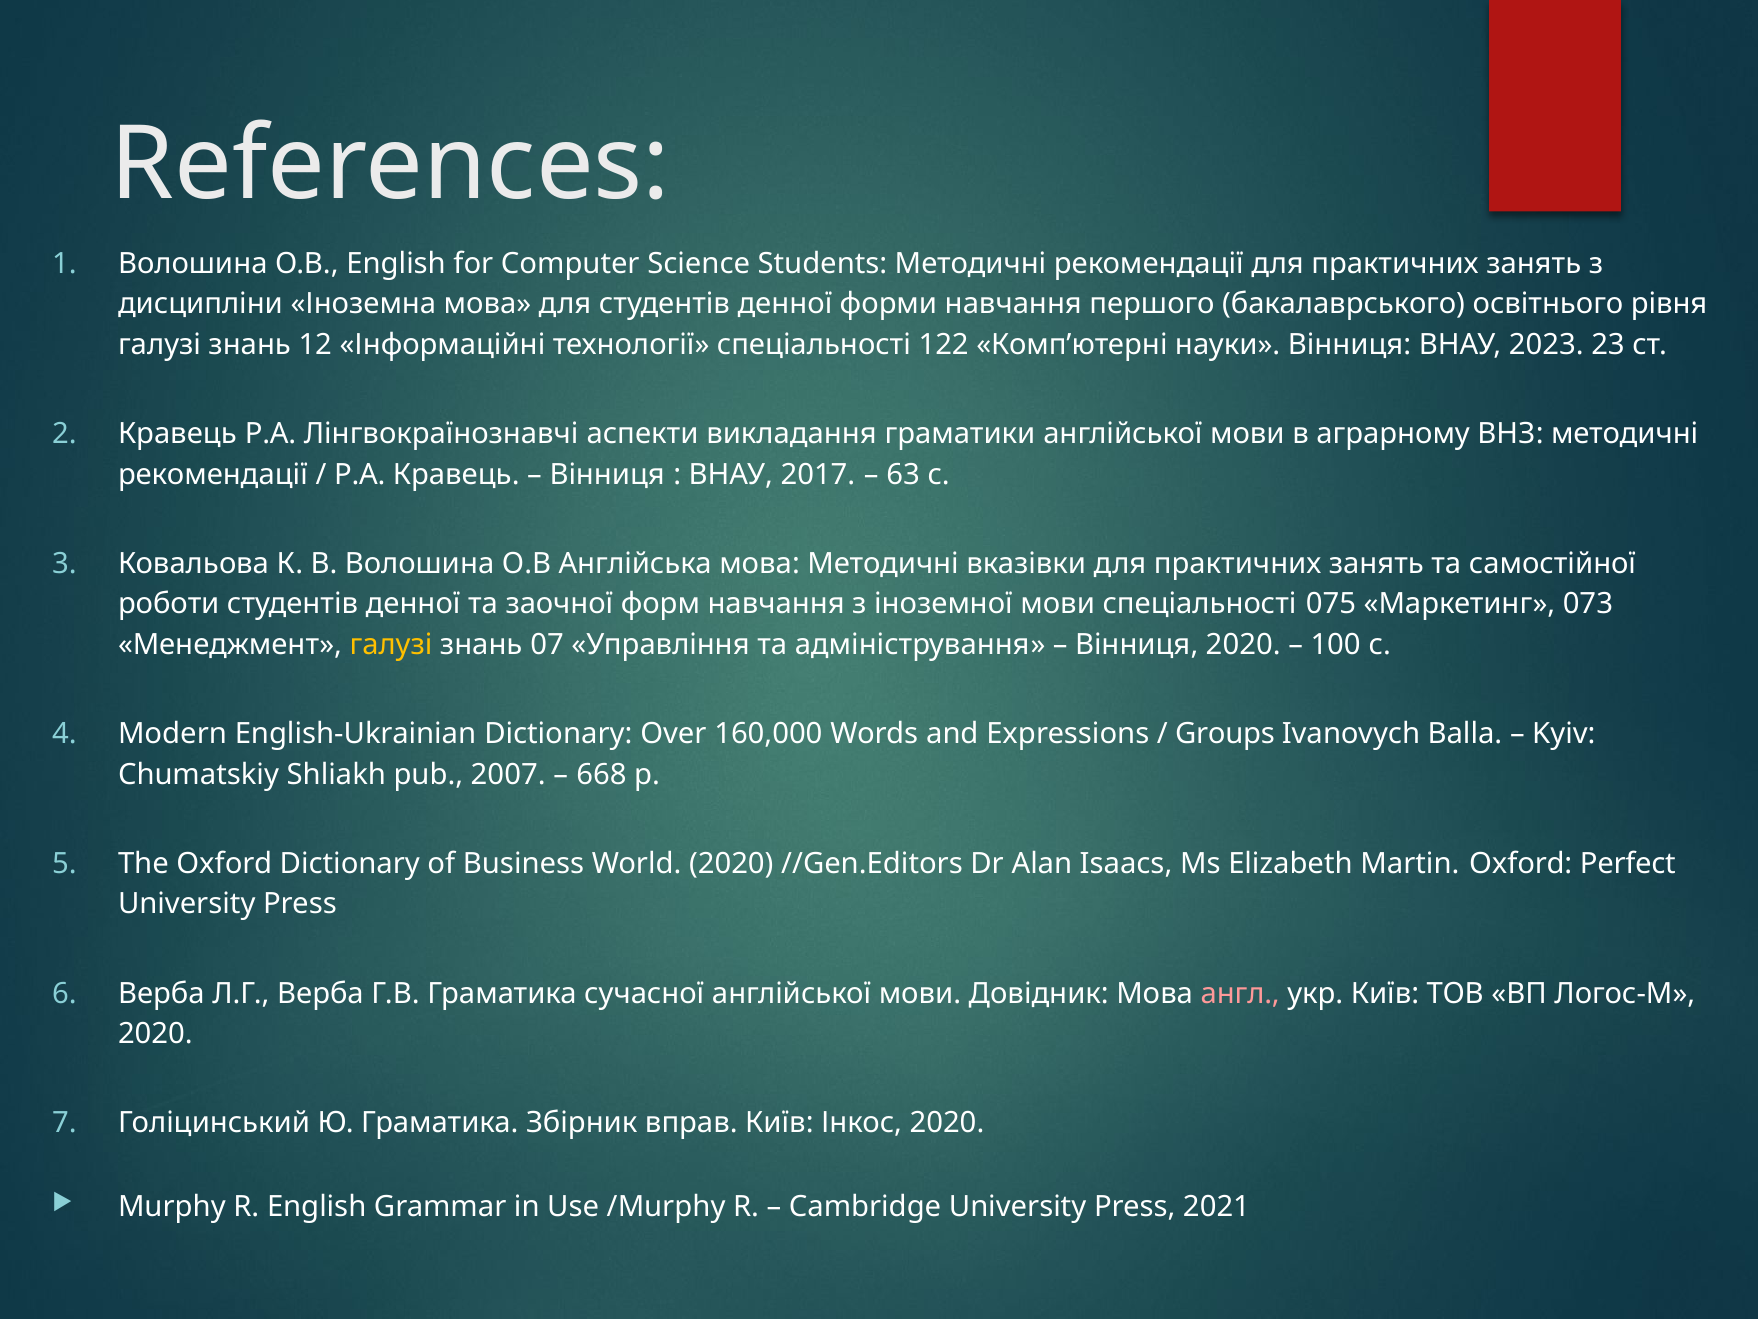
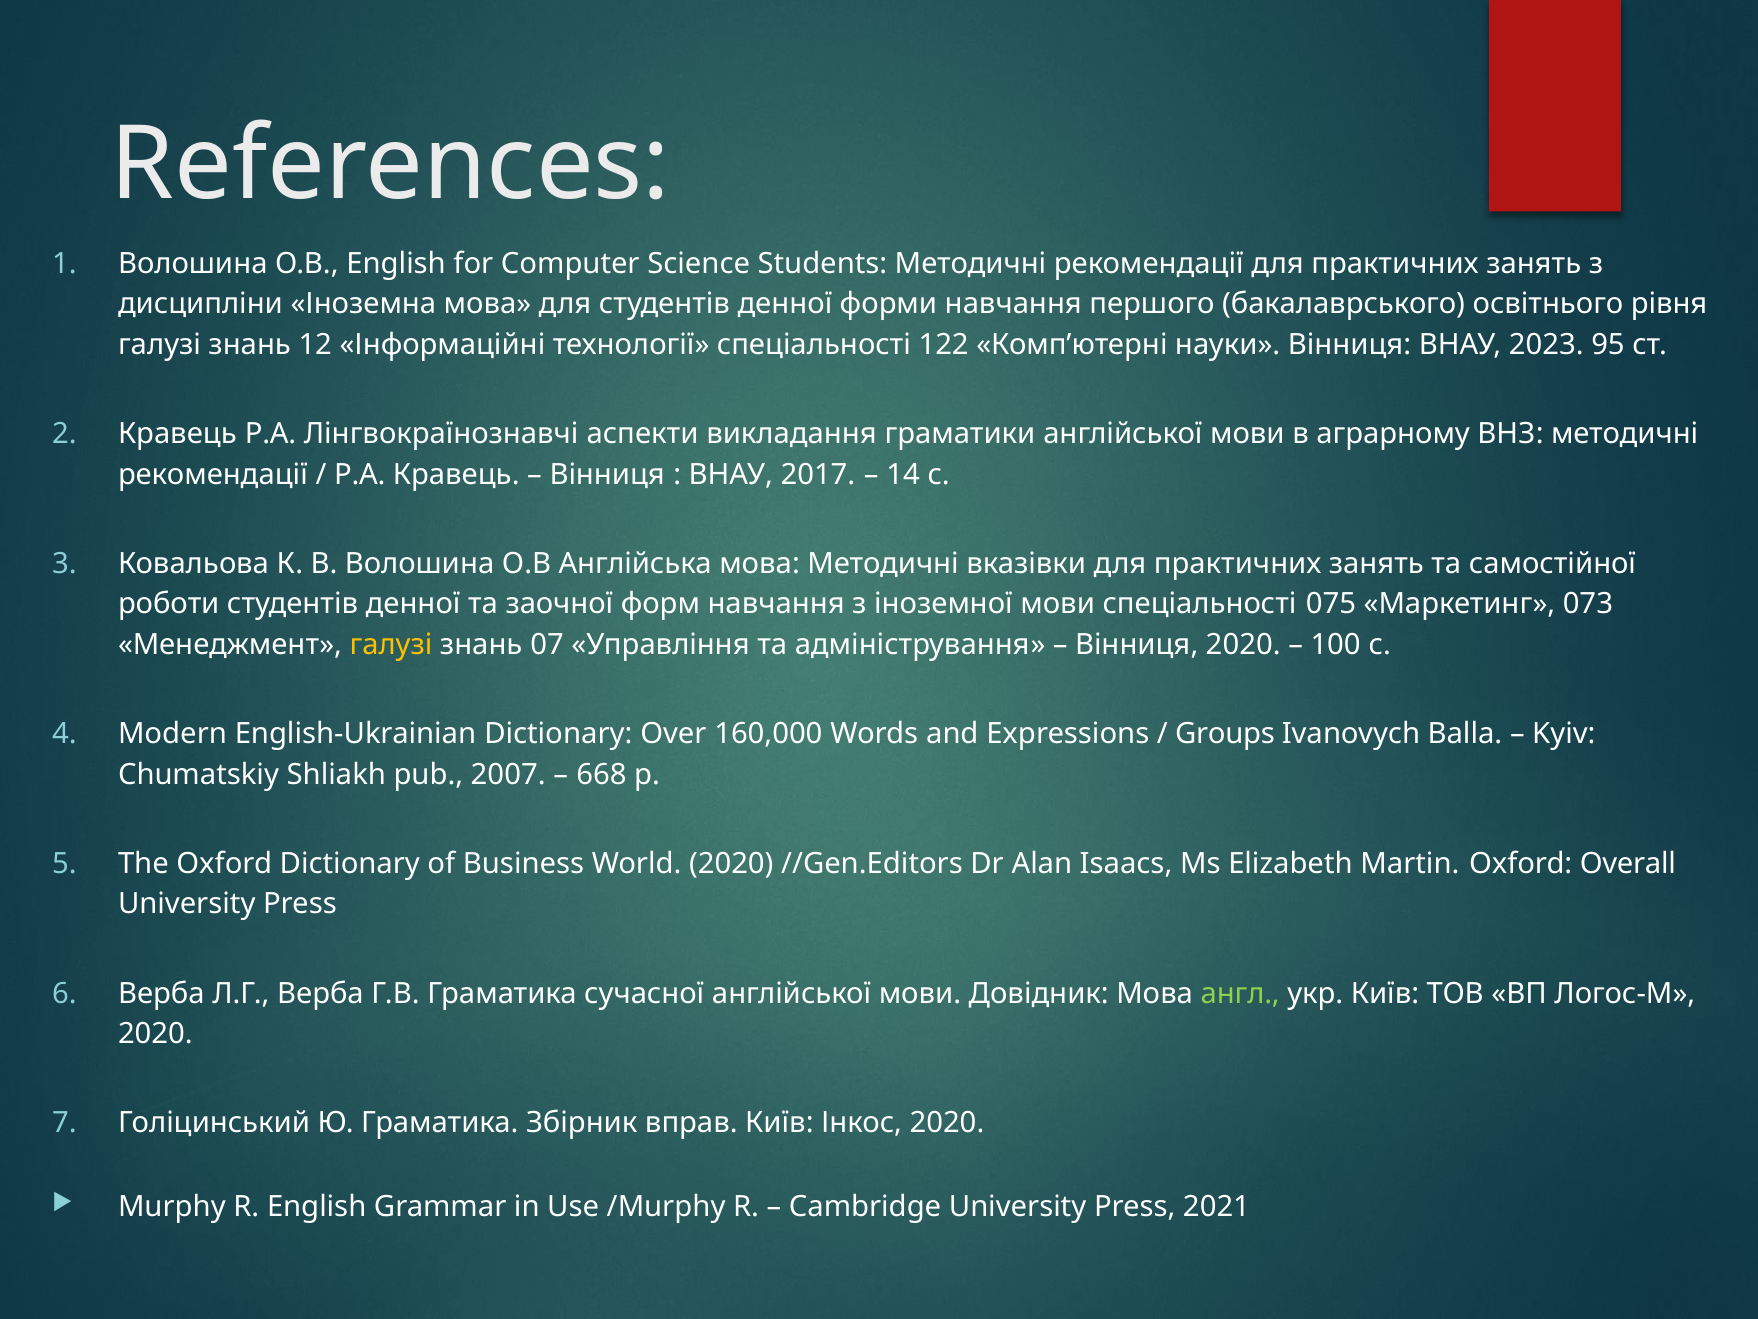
23: 23 -> 95
63: 63 -> 14
Perfect: Perfect -> Overall
англ colour: pink -> light green
